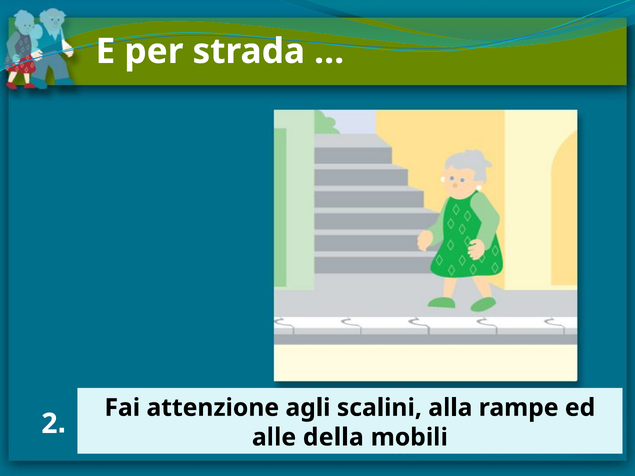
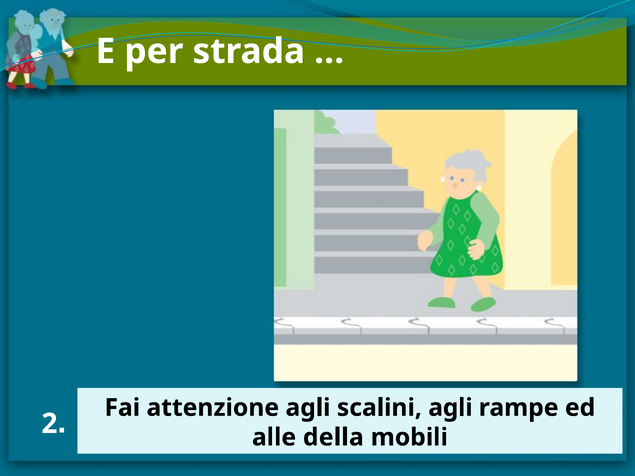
scalini alla: alla -> agli
